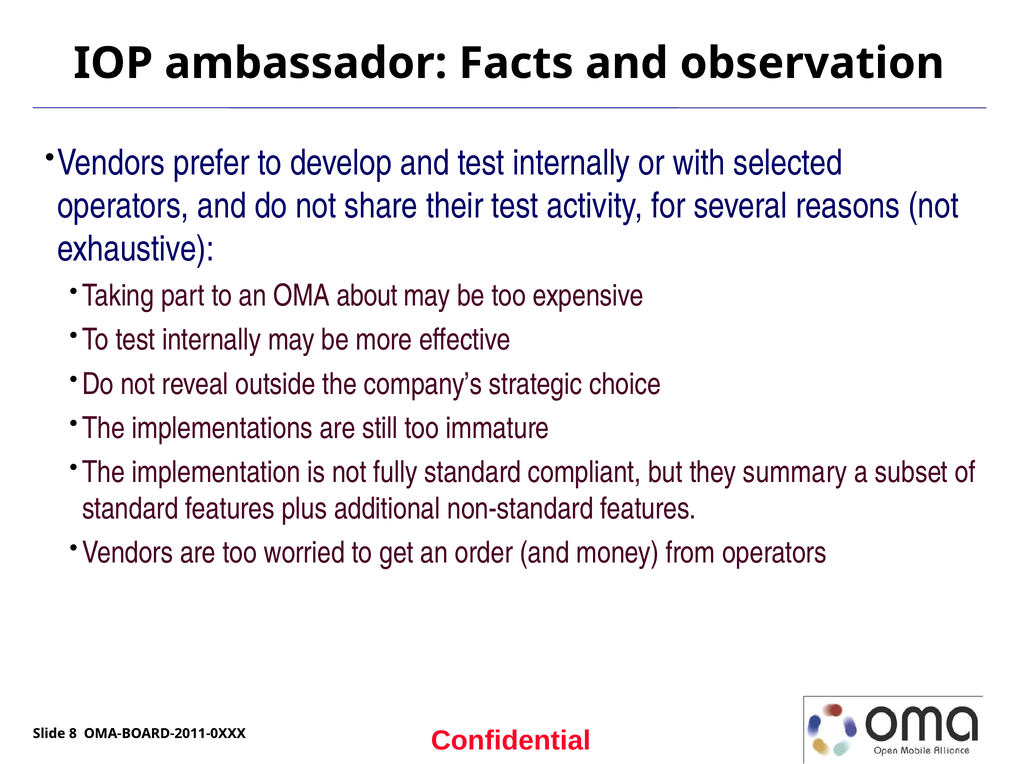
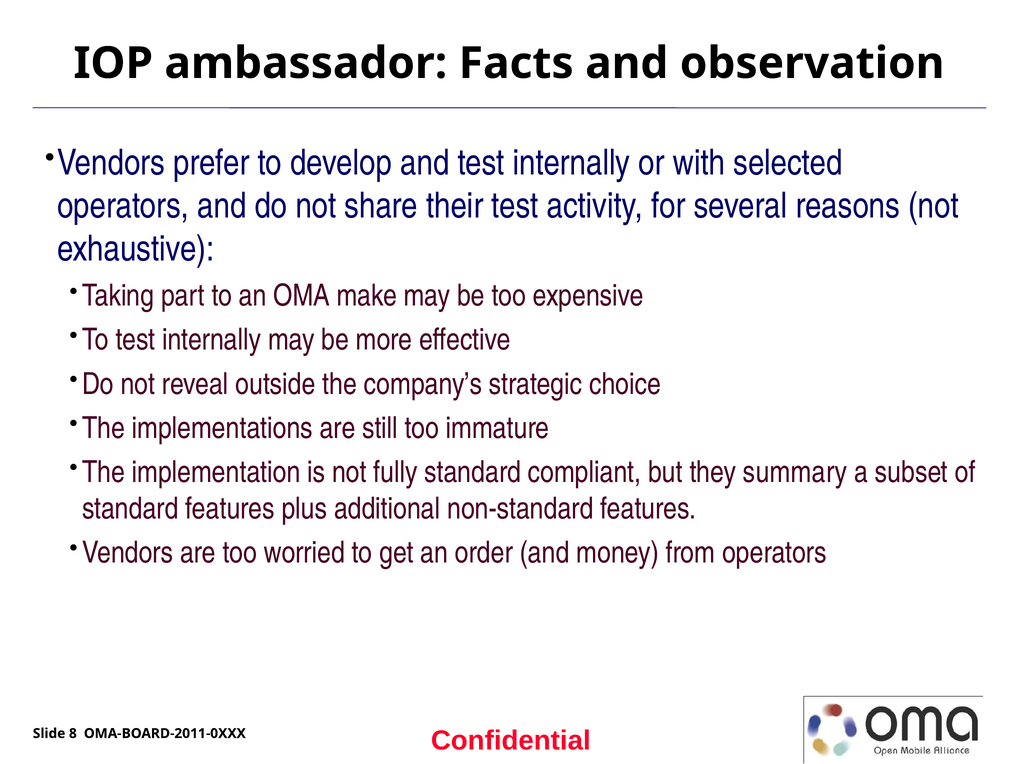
about: about -> make
